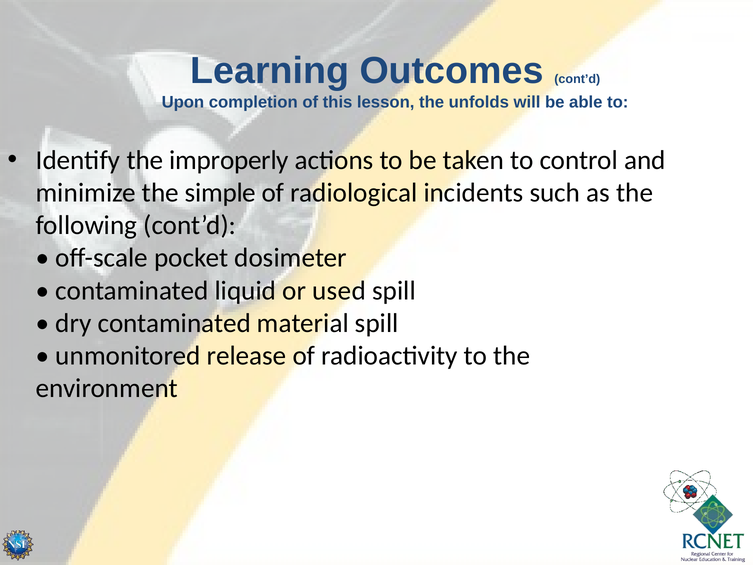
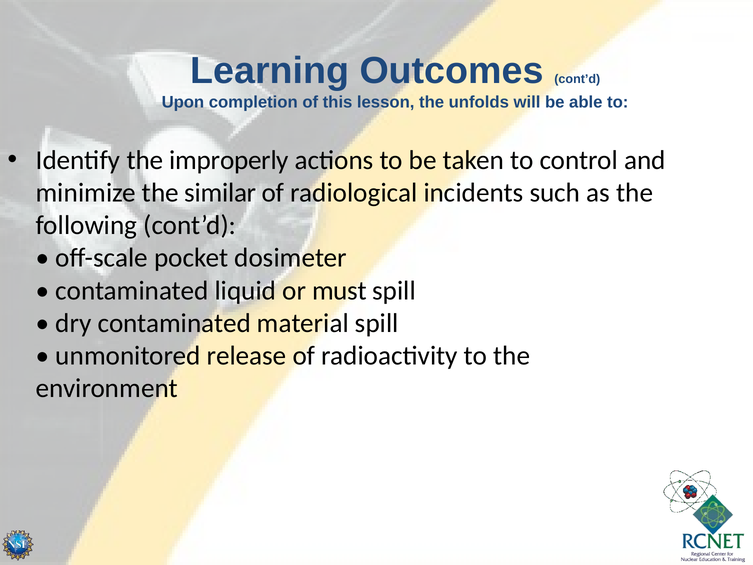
simple: simple -> similar
used: used -> must
